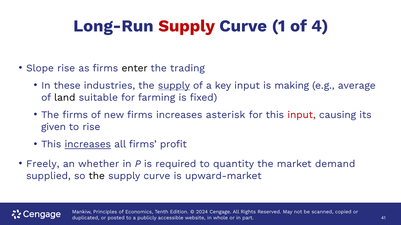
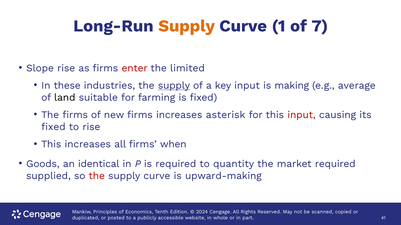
Supply at (187, 26) colour: red -> orange
4: 4 -> 7
enter colour: black -> red
trading: trading -> limited
given at (54, 127): given -> fixed
increases at (88, 145) underline: present -> none
profit: profit -> when
Freely: Freely -> Goods
whether: whether -> identical
market demand: demand -> required
the at (97, 176) colour: black -> red
upward-market: upward-market -> upward-making
